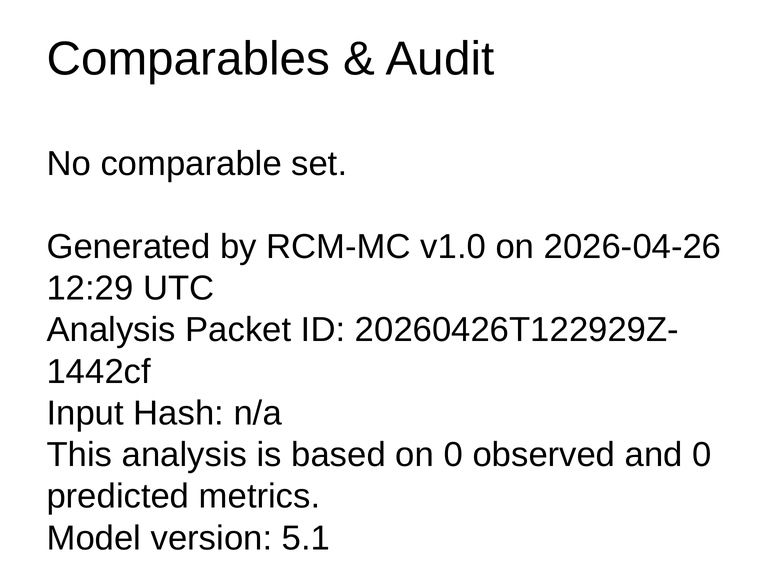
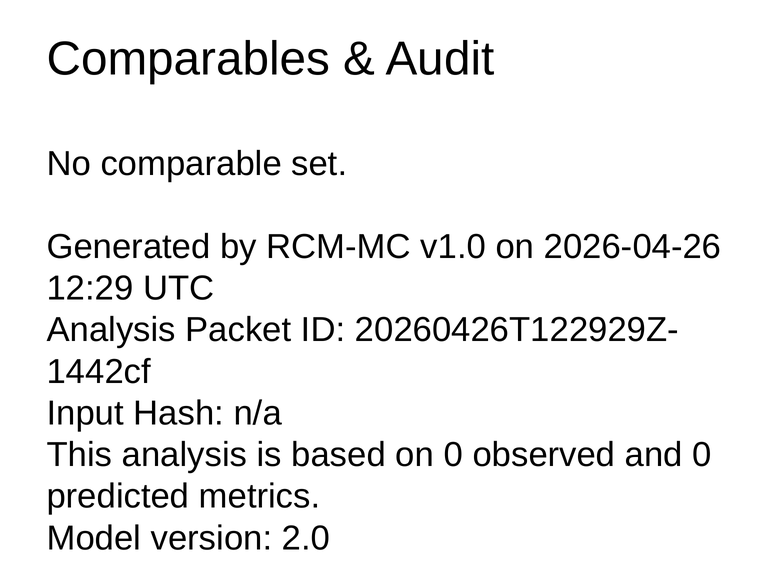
5.1: 5.1 -> 2.0
